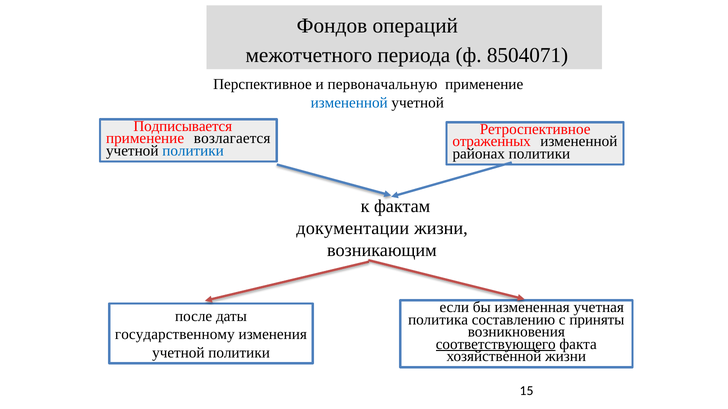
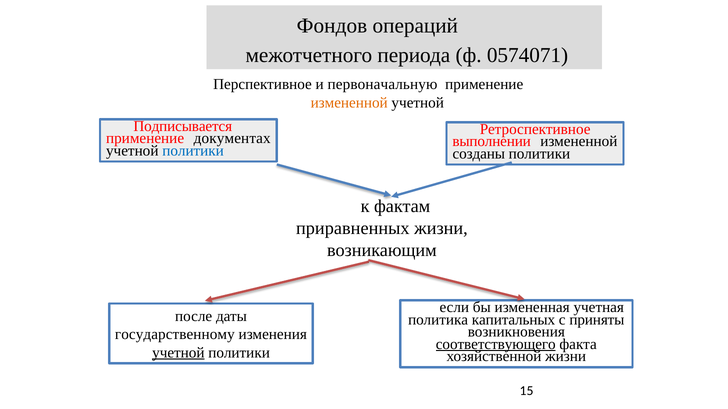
8504071: 8504071 -> 0574071
измененной at (349, 103) colour: blue -> orange
возлагается: возлагается -> документах
отраженных: отраженных -> выполнении
районах: районах -> созданы
документации: документации -> приравненных
составлению: составлению -> капитальных
учетной at (178, 353) underline: none -> present
